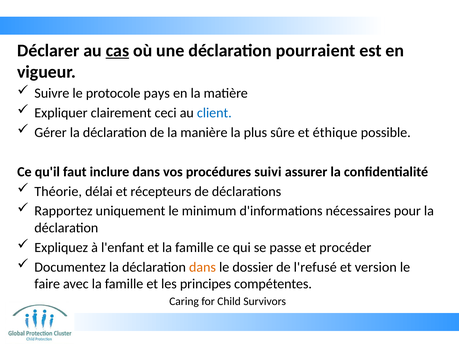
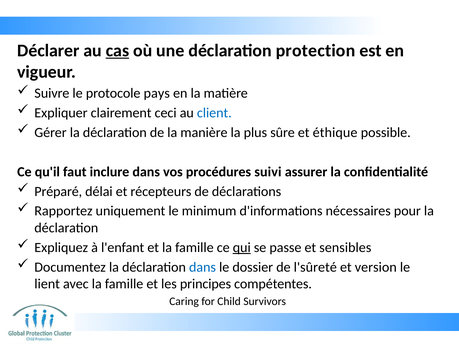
pourraient: pourraient -> protection
Théorie: Théorie -> Préparé
qui underline: none -> present
procéder: procéder -> sensibles
dans at (203, 267) colour: orange -> blue
l'refusé: l'refusé -> l'sûreté
faire: faire -> lient
